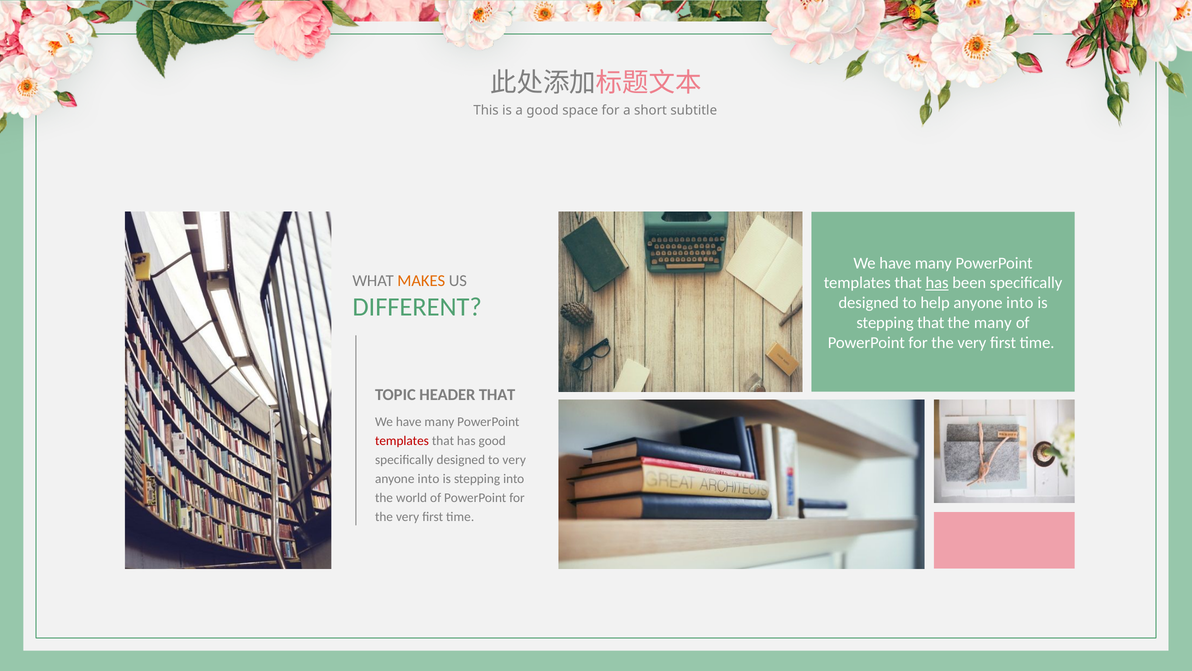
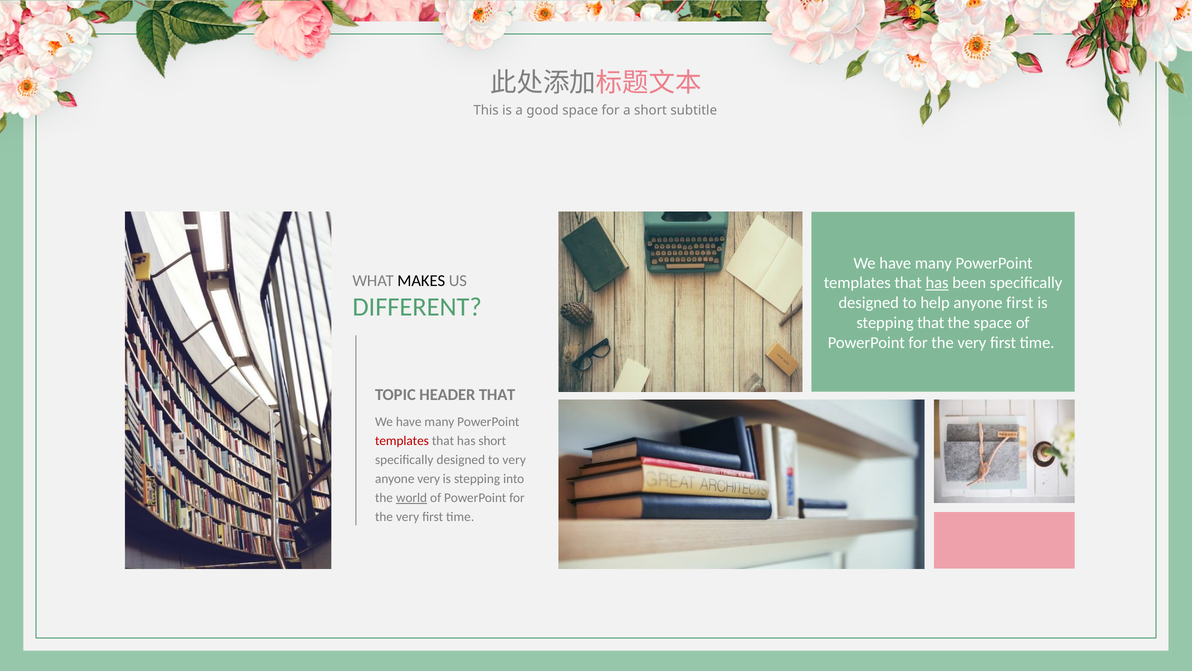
MAKES colour: orange -> black
help anyone into: into -> first
the many: many -> space
has good: good -> short
into at (428, 478): into -> very
world underline: none -> present
